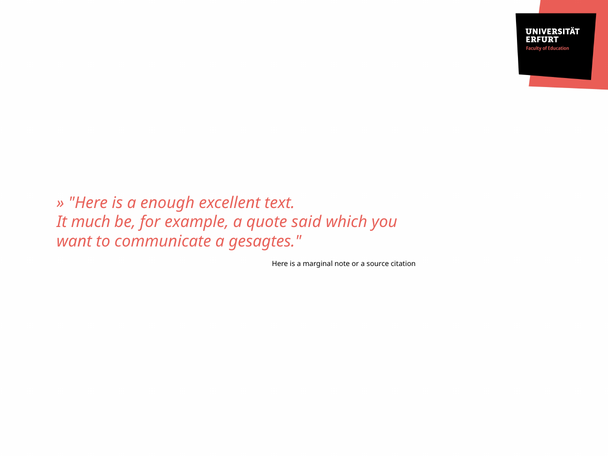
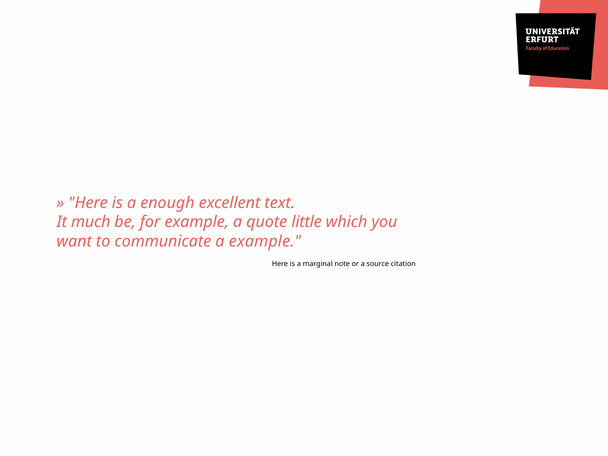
said: said -> little
a gesagtes: gesagtes -> example
